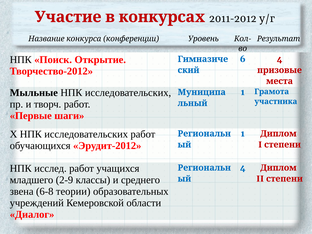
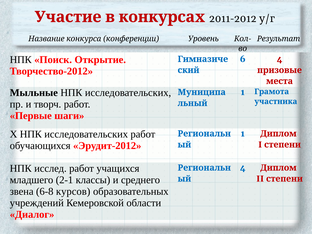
2-9: 2-9 -> 2-1
теории: теории -> курсов
